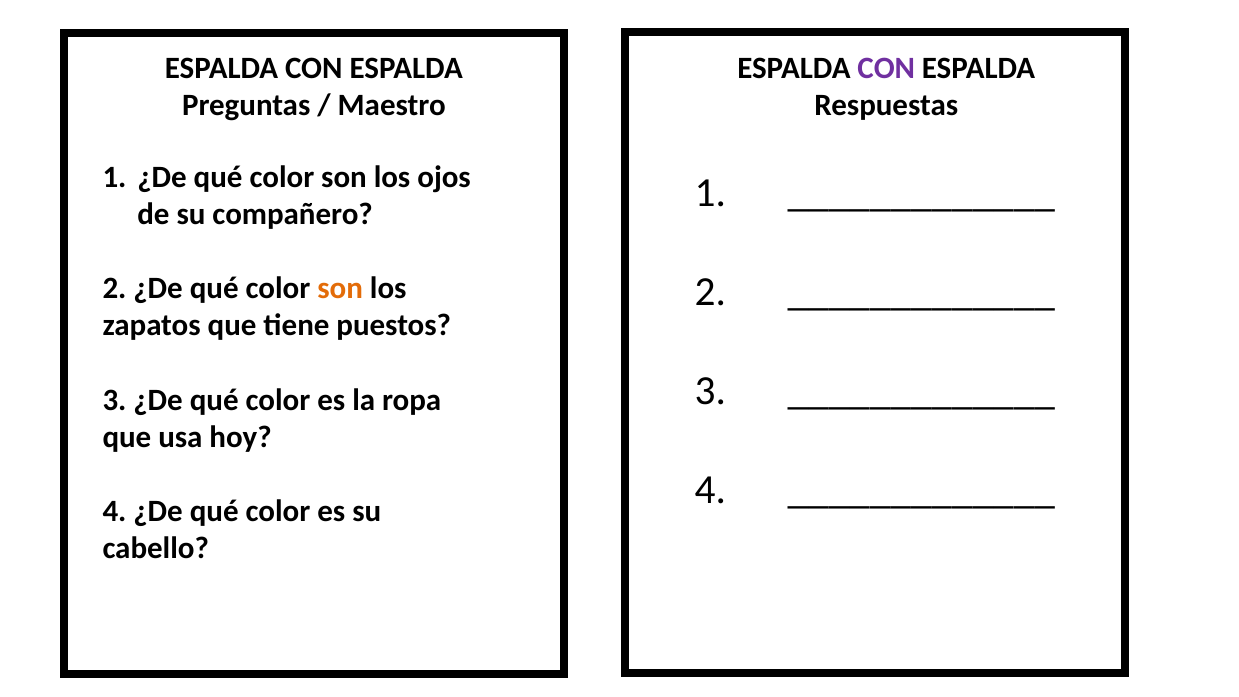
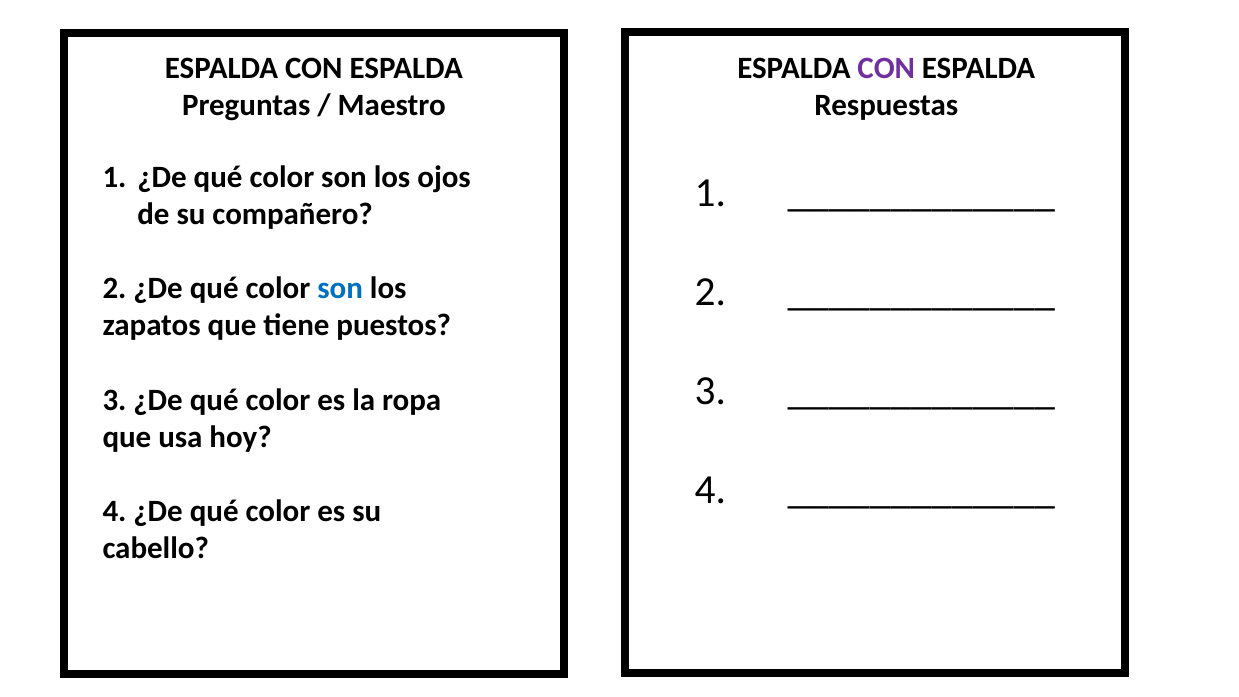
son at (340, 288) colour: orange -> blue
